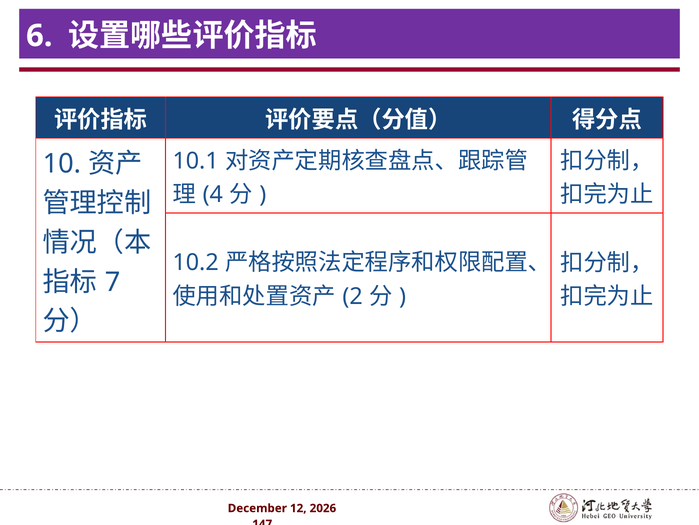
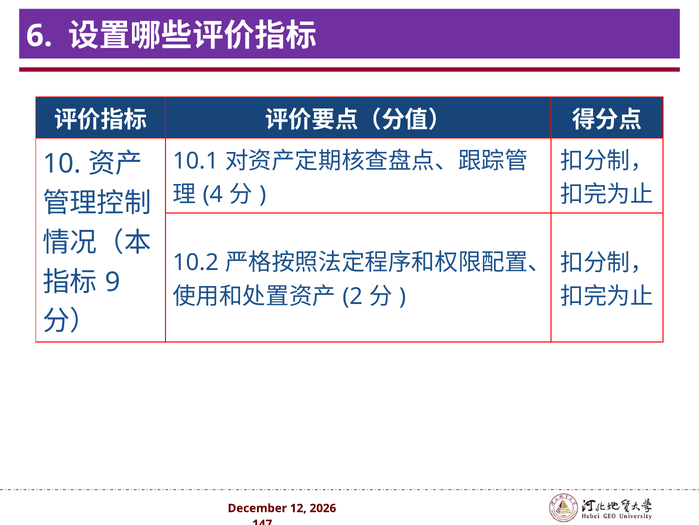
7: 7 -> 9
